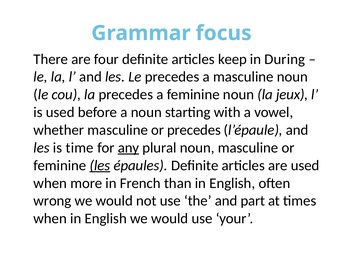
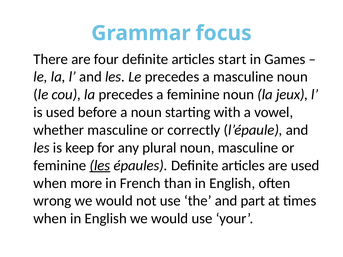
keep: keep -> start
During: During -> Games
or precedes: precedes -> correctly
time: time -> keep
any underline: present -> none
